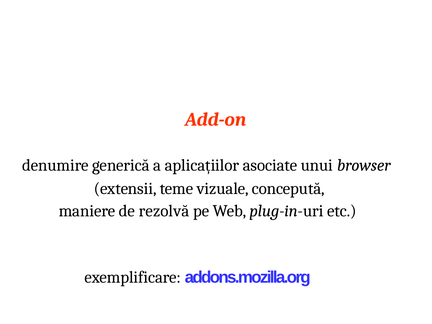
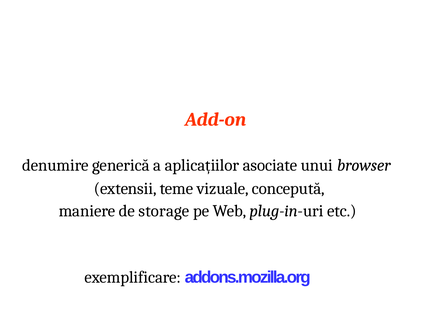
rezolvă: rezolvă -> storage
